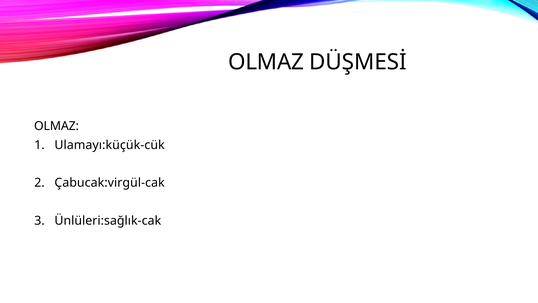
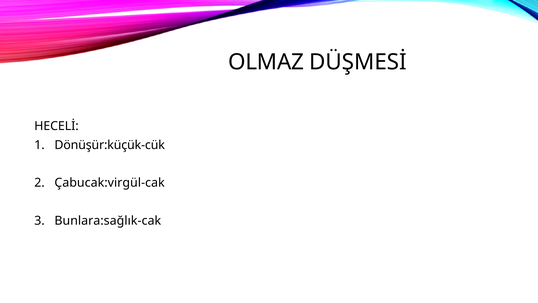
OLMAZ at (57, 126): OLMAZ -> HECELİ
Ulamayı:küçük-cük: Ulamayı:küçük-cük -> Dönüşür:küçük-cük
Ünlüleri:sağlık-cak: Ünlüleri:sağlık-cak -> Bunlara:sağlık-cak
